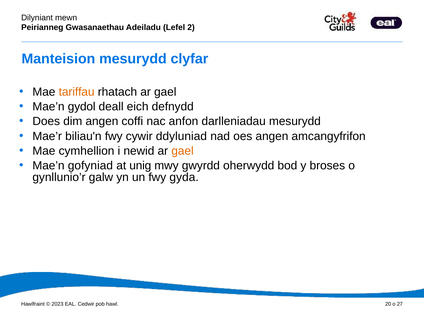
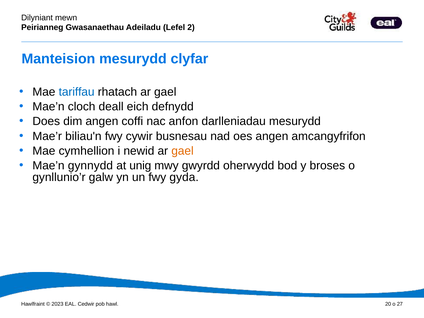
tariffau colour: orange -> blue
gydol: gydol -> cloch
ddyluniad: ddyluniad -> busnesau
gofyniad: gofyniad -> gynnydd
